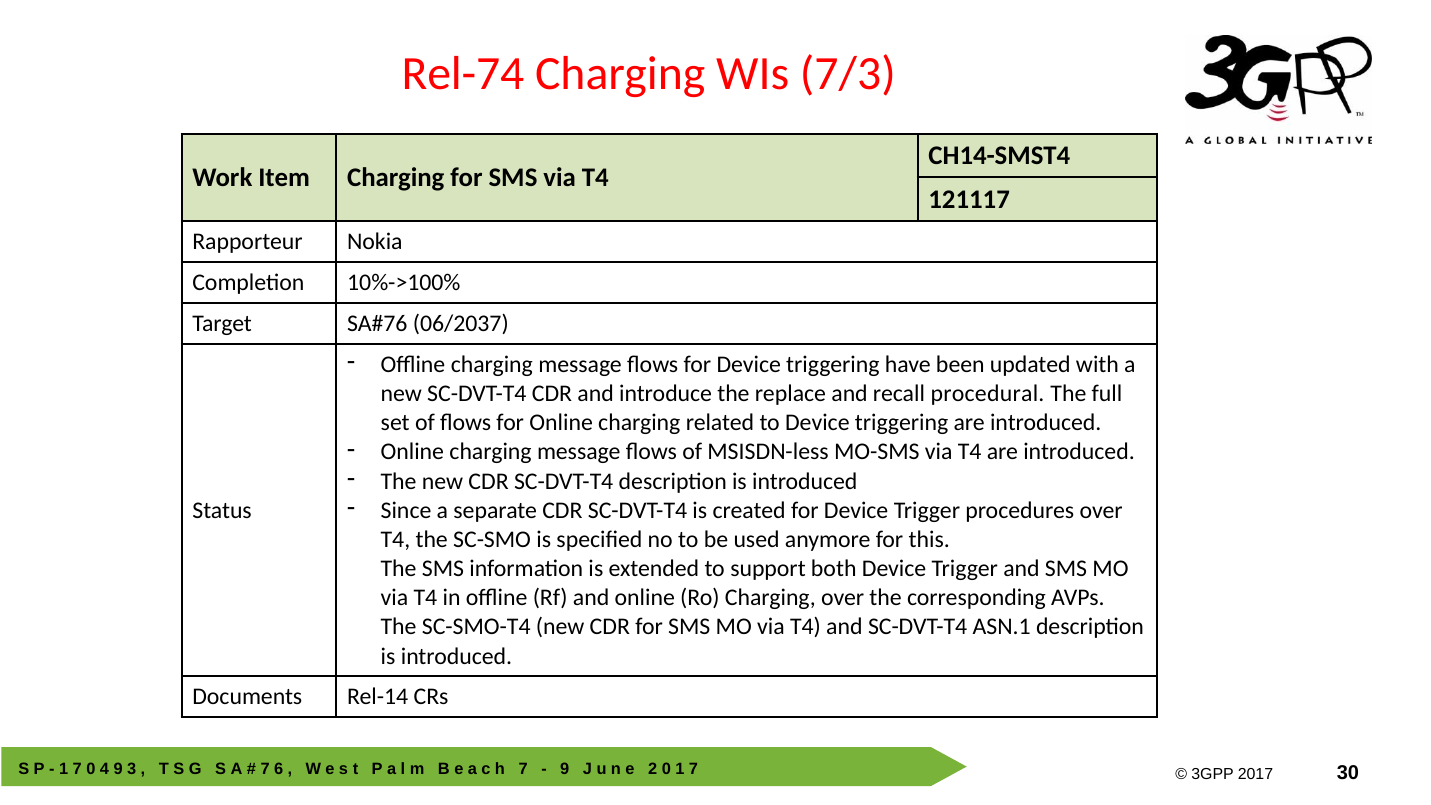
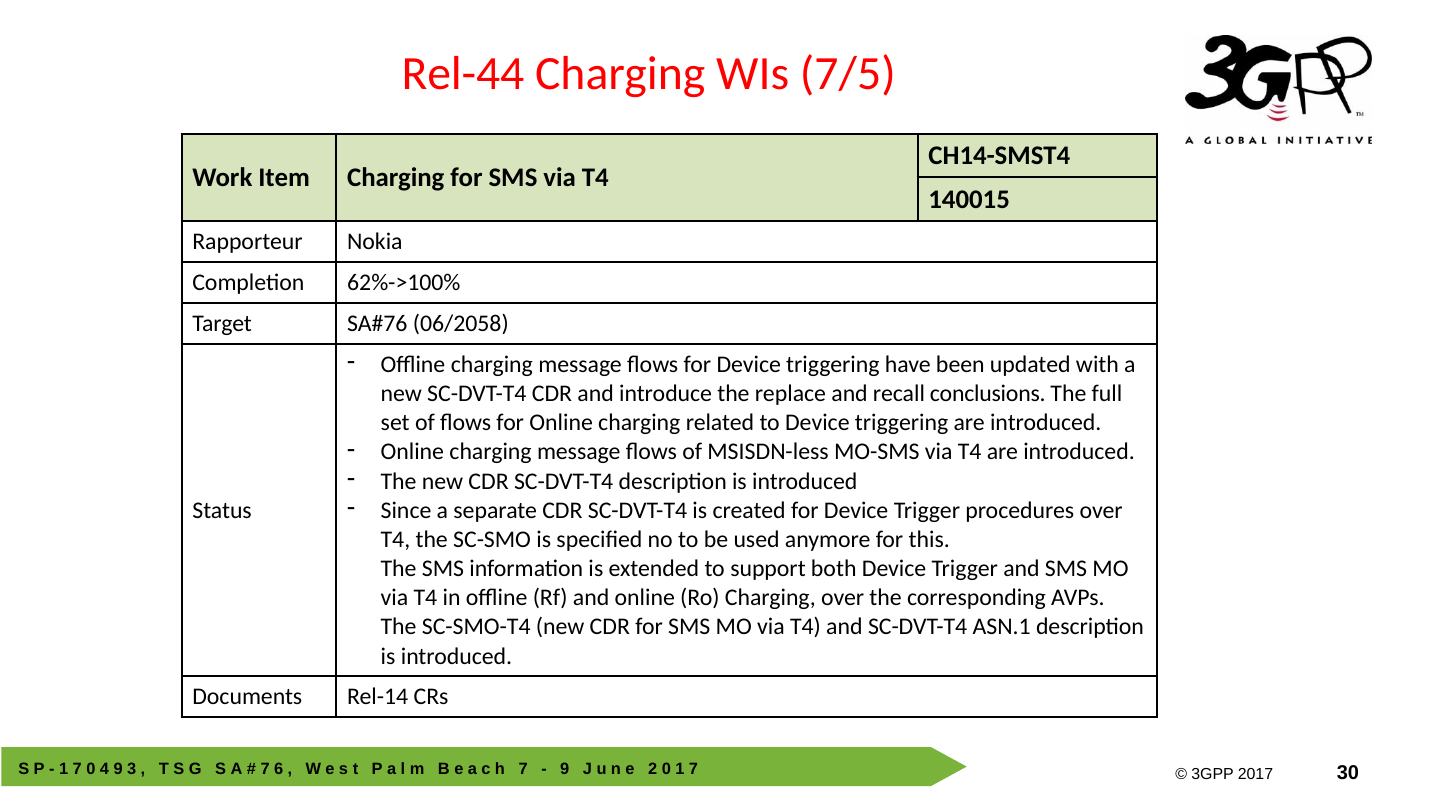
Rel-74: Rel-74 -> Rel-44
7/3: 7/3 -> 7/5
121117: 121117 -> 140015
10%->100%: 10%->100% -> 62%->100%
06/2037: 06/2037 -> 06/2058
procedural: procedural -> conclusions
